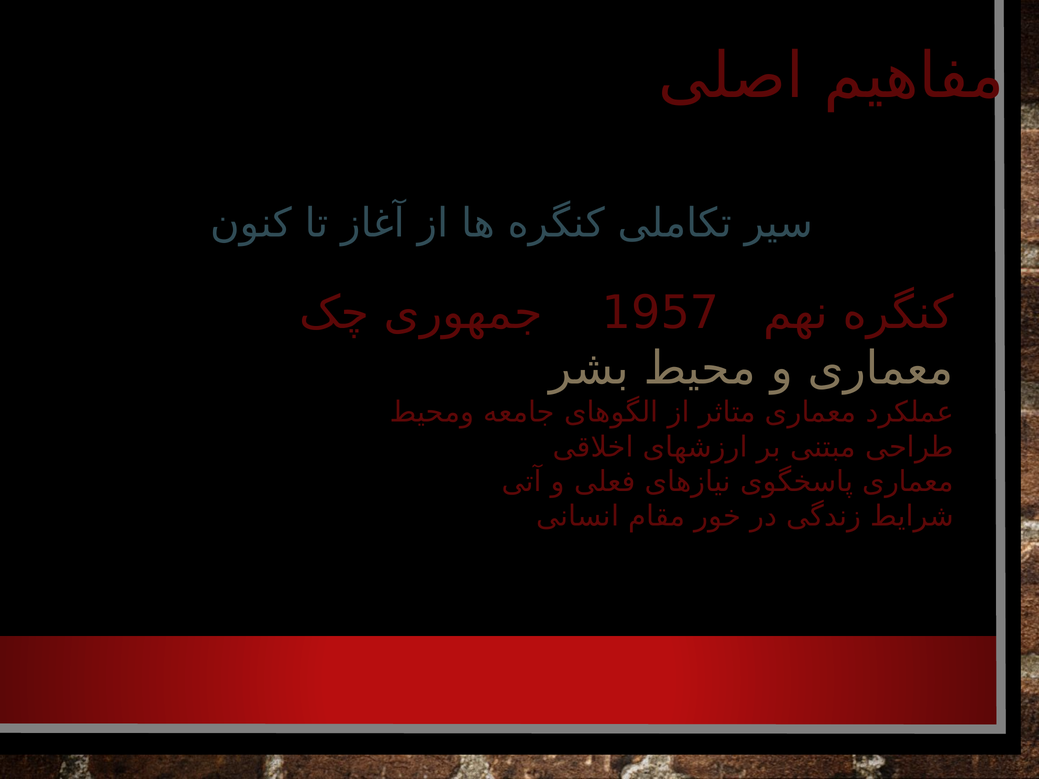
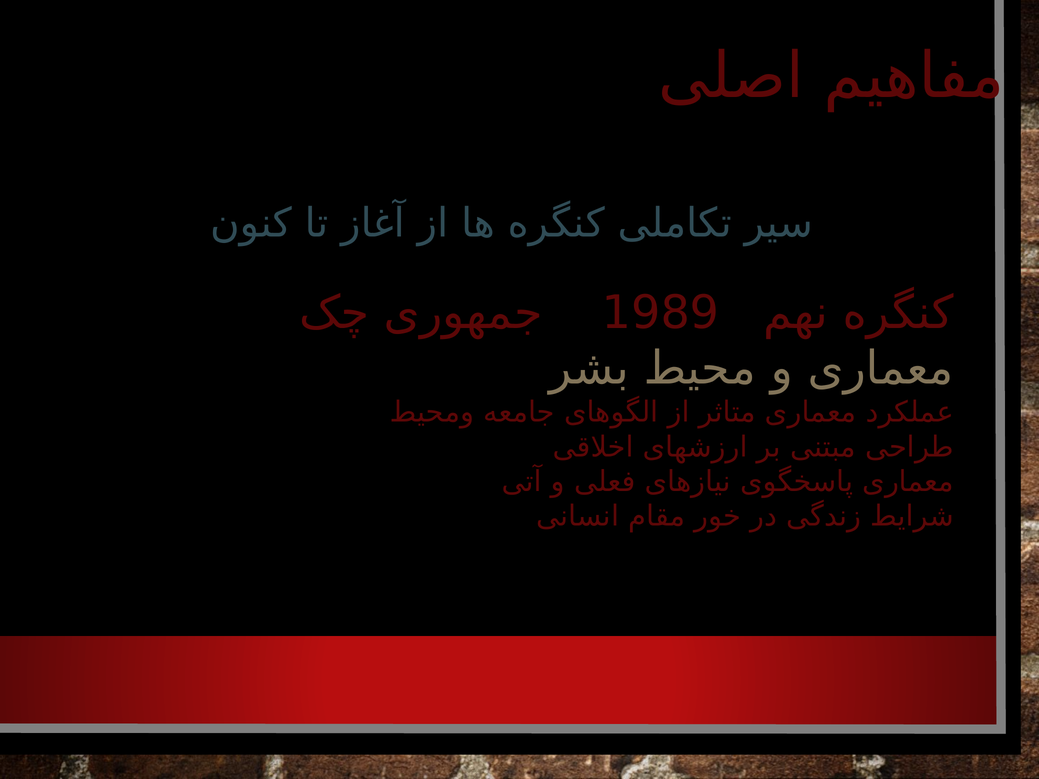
1957: 1957 -> 1989
